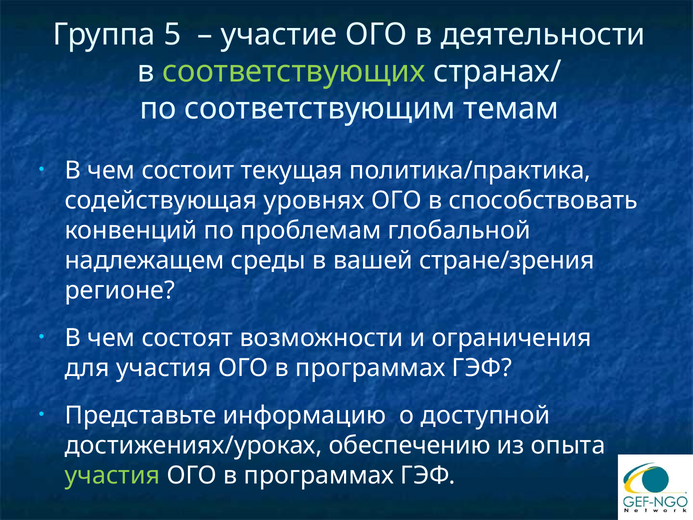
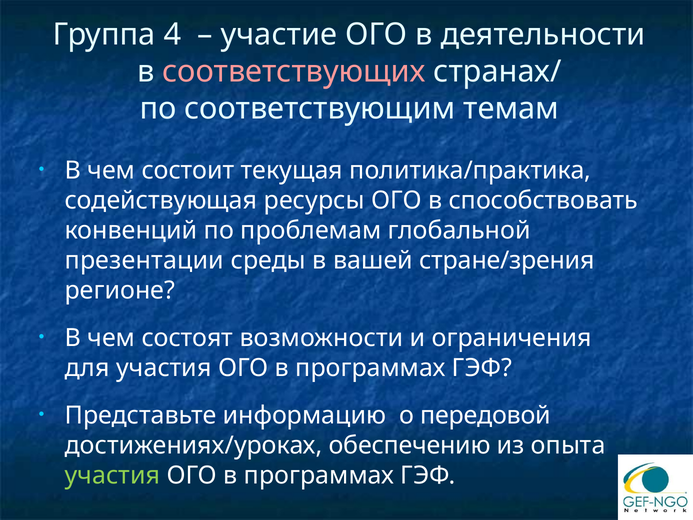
5: 5 -> 4
соответствующих colour: light green -> pink
уровнях: уровнях -> ресурсы
надлежащем: надлежащем -> презентации
доступной: доступной -> передовой
